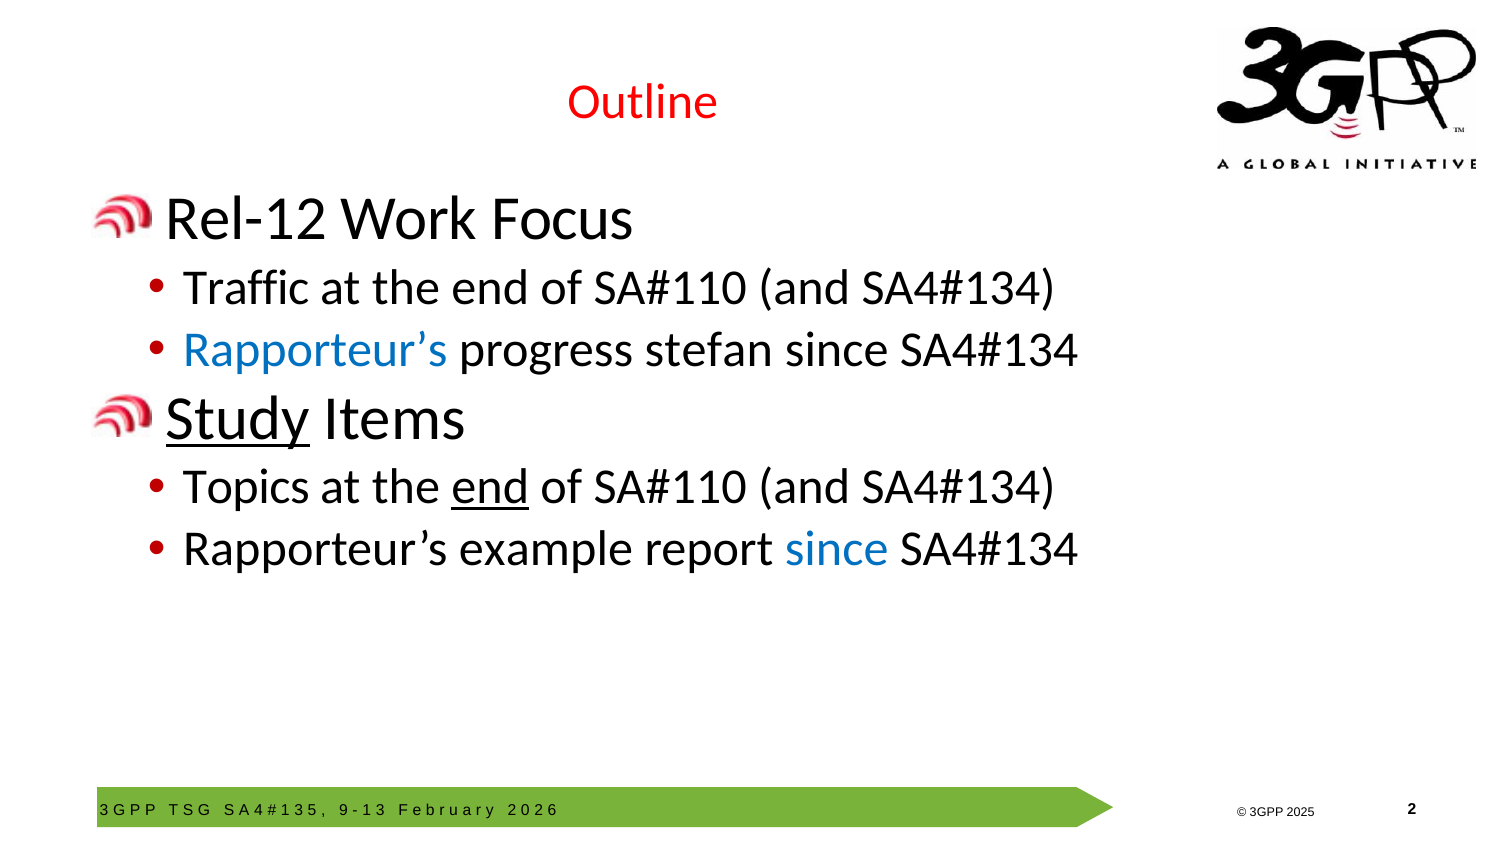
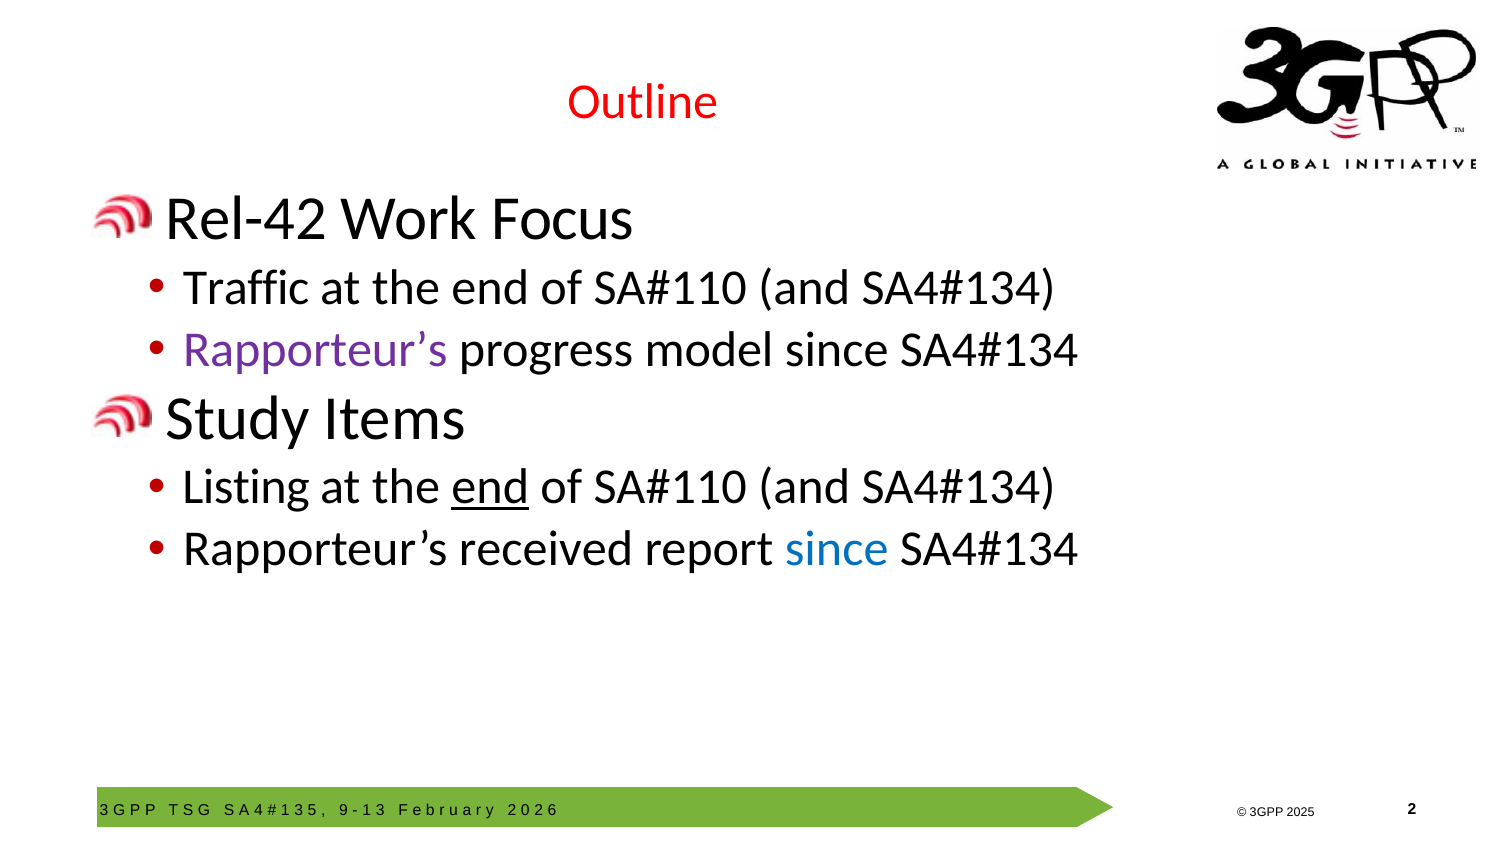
Rel-12: Rel-12 -> Rel-42
Rapporteur’s at (315, 350) colour: blue -> purple
stefan: stefan -> model
Study underline: present -> none
Topics: Topics -> Listing
example: example -> received
